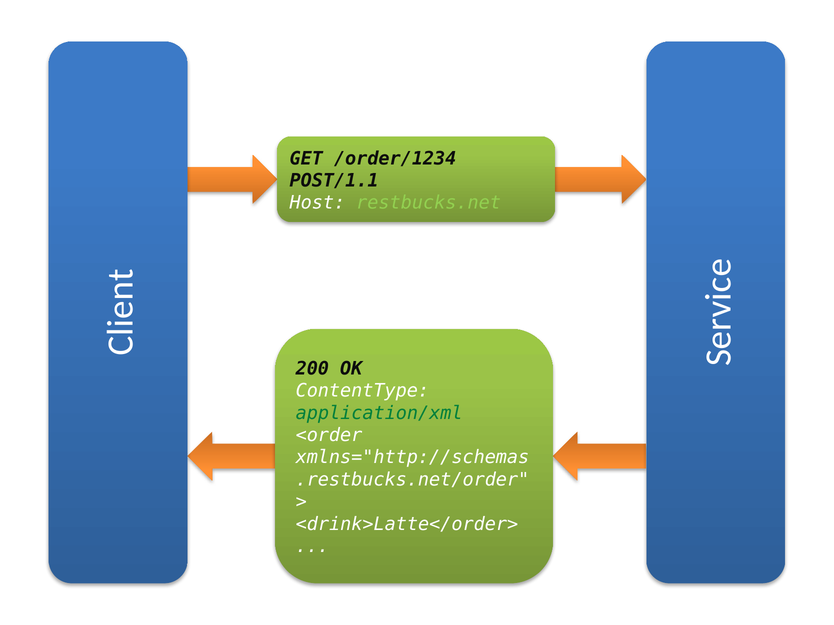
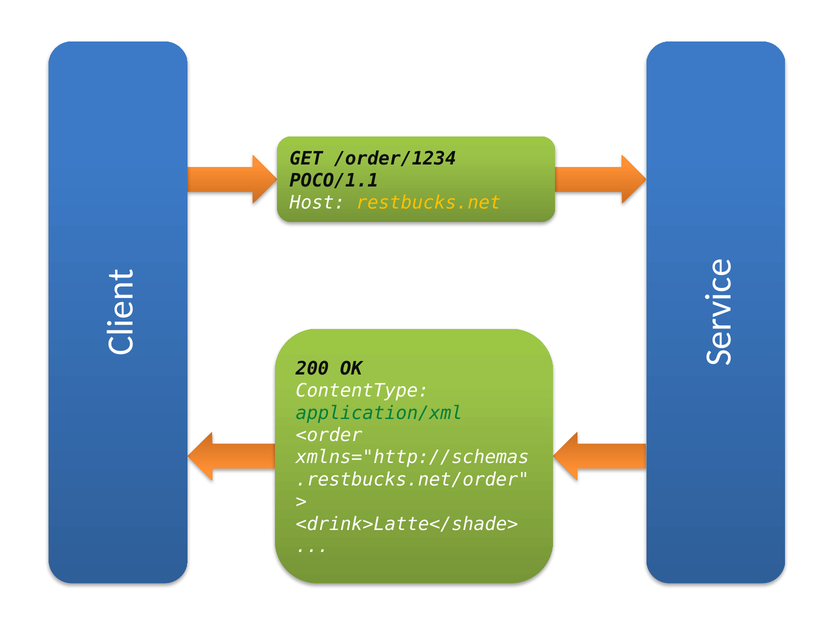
POST/1.1: POST/1.1 -> POCO/1.1
restbucks.net colour: light green -> yellow
<drink>Latte</order>: <drink>Latte</order> -> <drink>Latte</shade>
